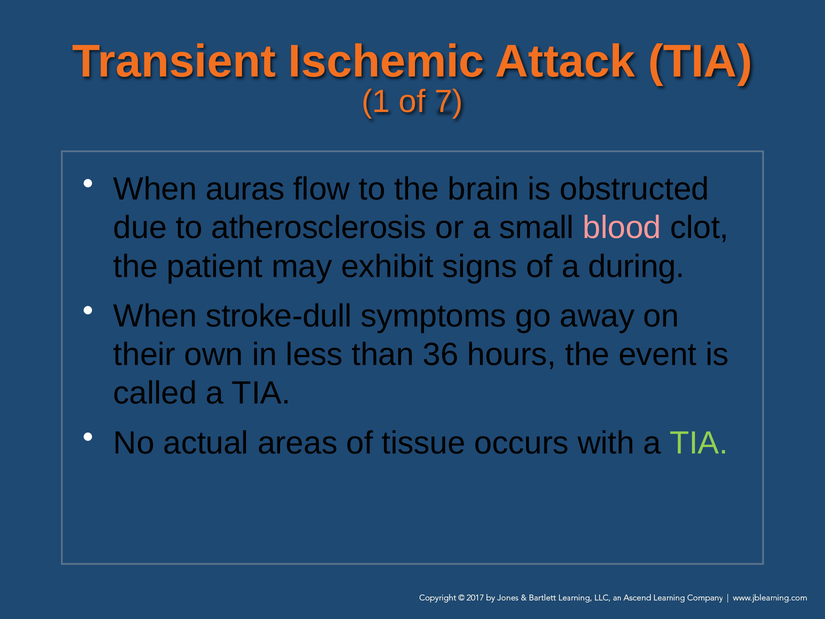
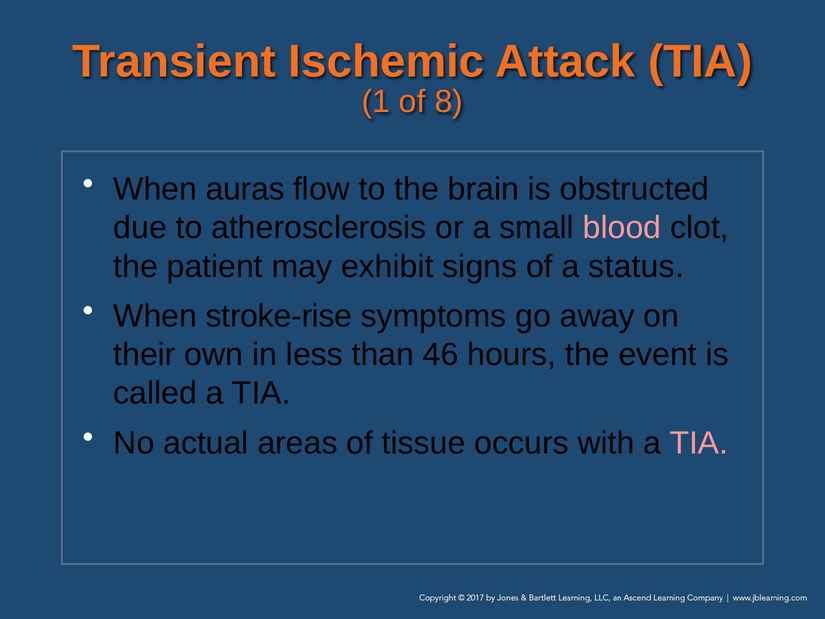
7: 7 -> 8
during: during -> status
stroke-dull: stroke-dull -> stroke-rise
36: 36 -> 46
TIA at (699, 443) colour: light green -> pink
